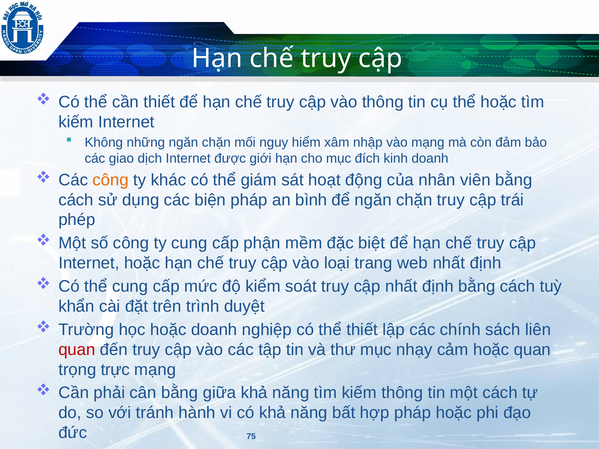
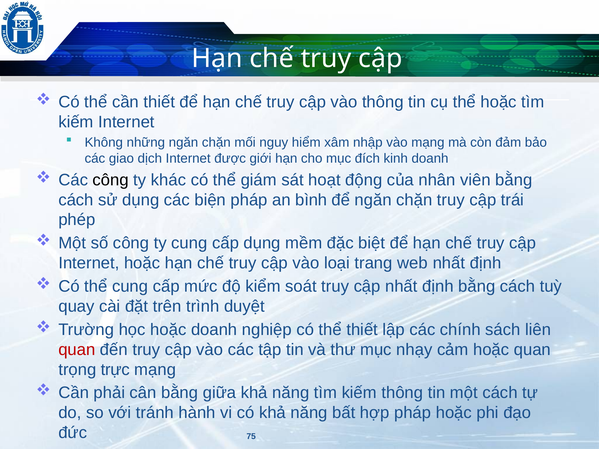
công at (111, 180) colour: orange -> black
cấp phận: phận -> dụng
khẩn: khẩn -> quay
